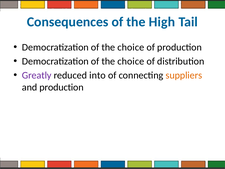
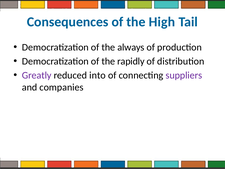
choice at (131, 47): choice -> always
choice at (131, 61): choice -> rapidly
suppliers colour: orange -> purple
and production: production -> companies
